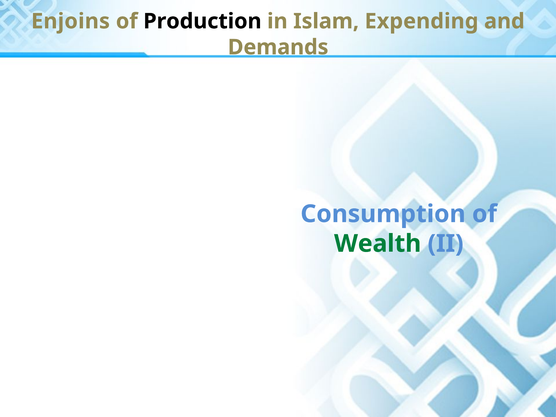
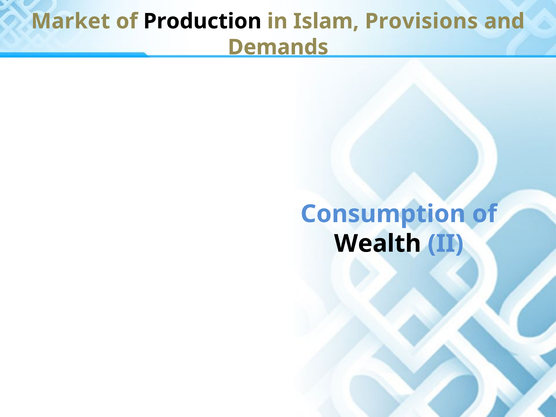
Enjoins: Enjoins -> Market
Expending: Expending -> Provisions
Wealth colour: green -> black
